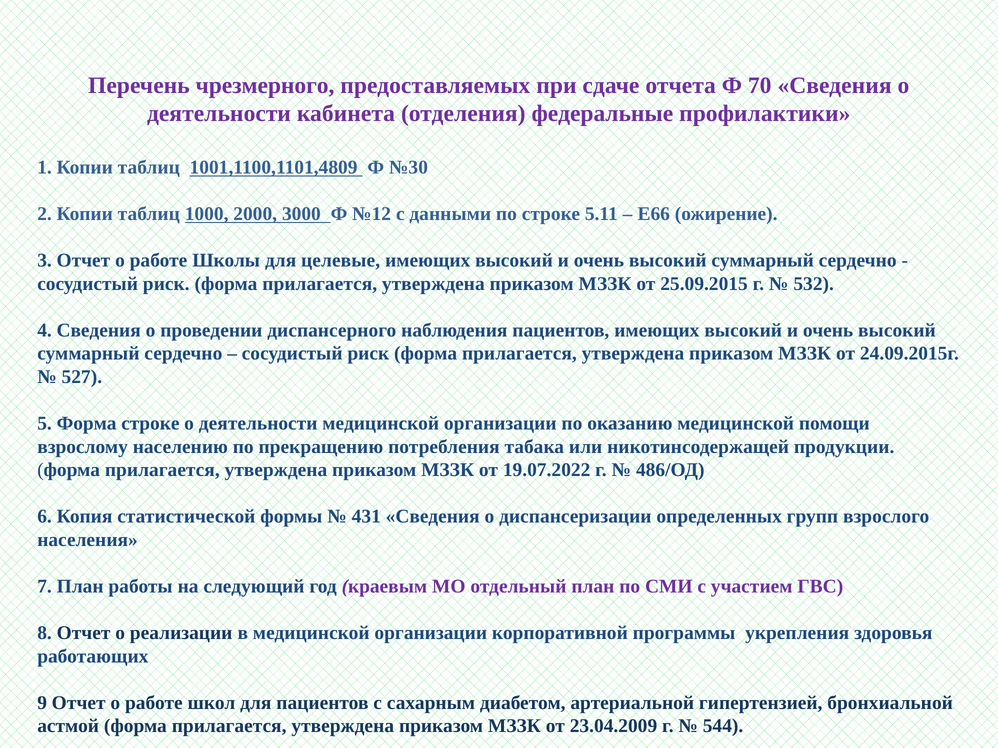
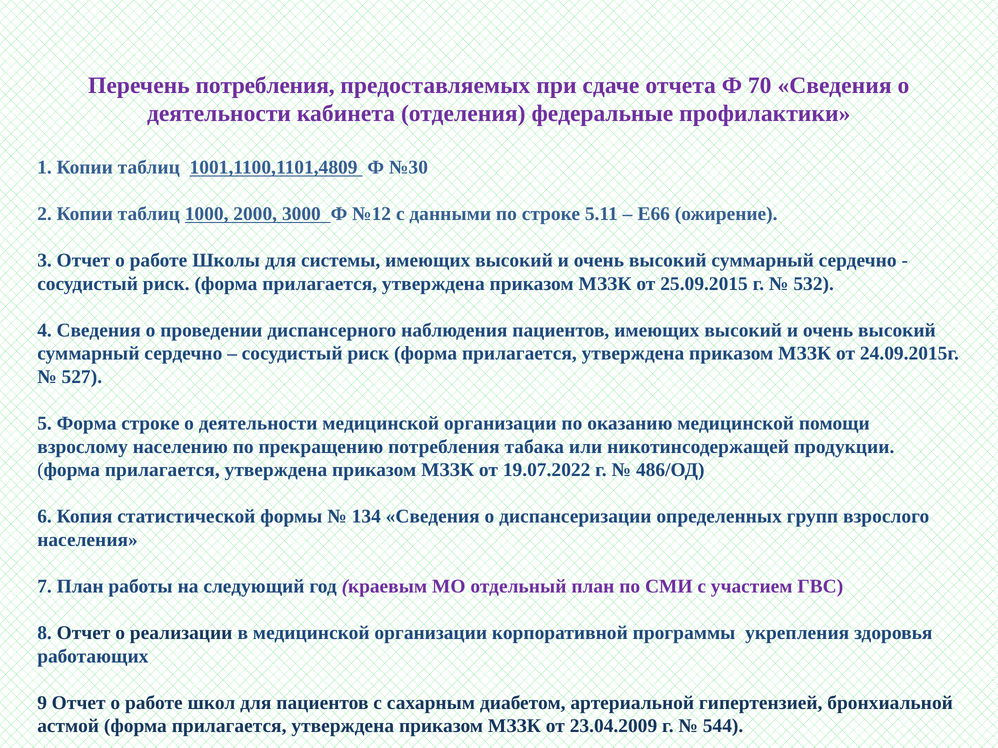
Перечень чрезмерного: чрезмерного -> потребления
целевые: целевые -> системы
431: 431 -> 134
